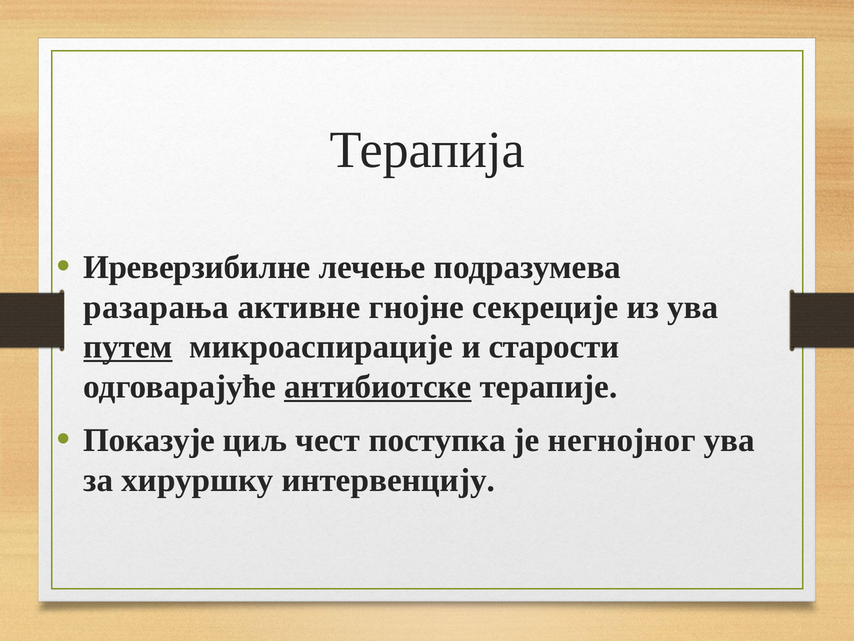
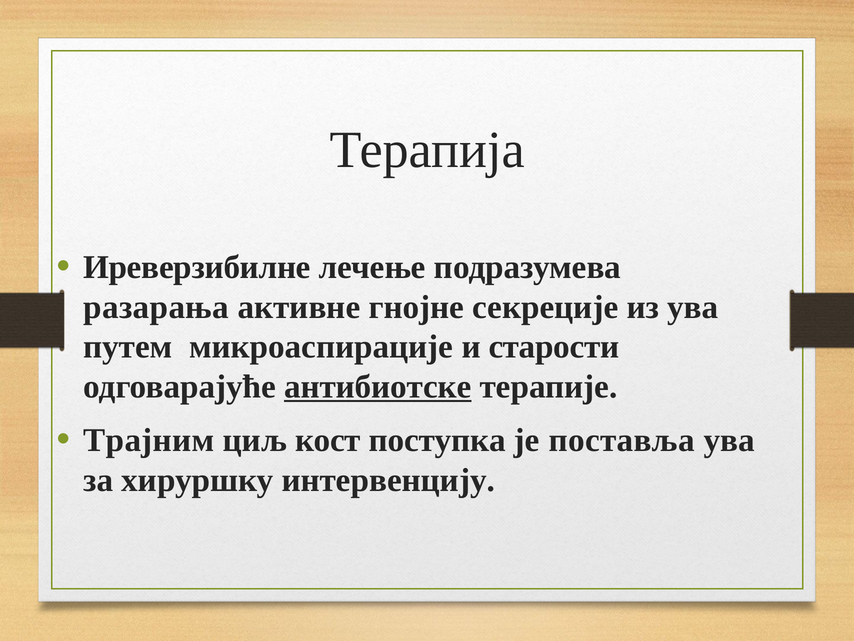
путем underline: present -> none
Показује: Показује -> Трајним
чест: чест -> кост
негнојног: негнојног -> поставља
